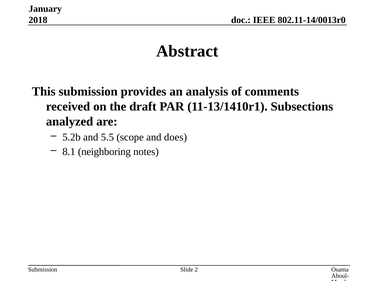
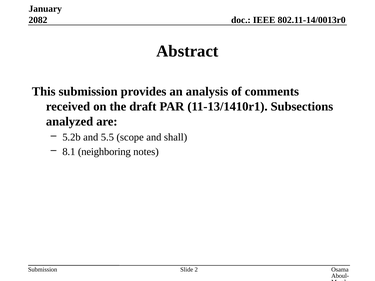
2018: 2018 -> 2082
does: does -> shall
